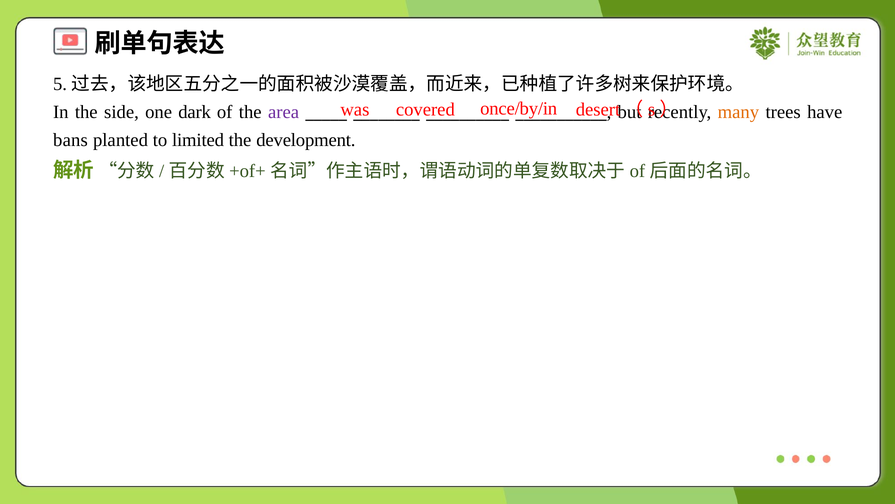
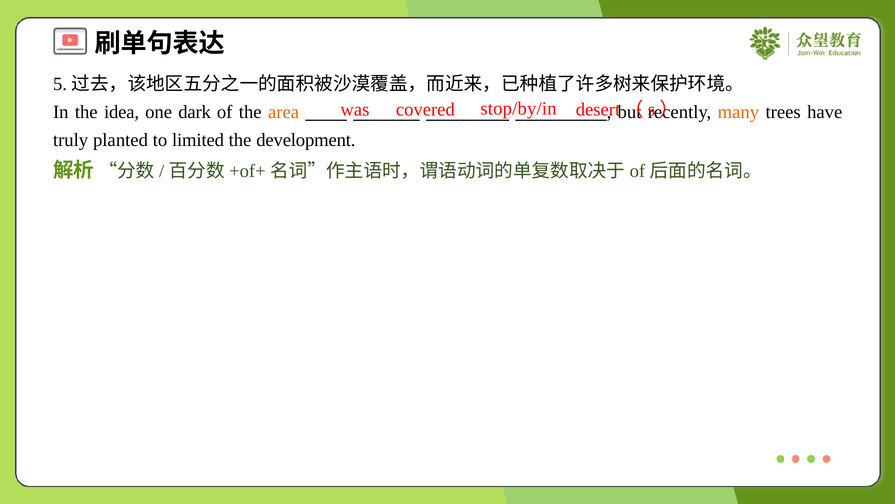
once/by/in: once/by/in -> stop/by/in
side: side -> idea
area colour: purple -> orange
bans: bans -> truly
